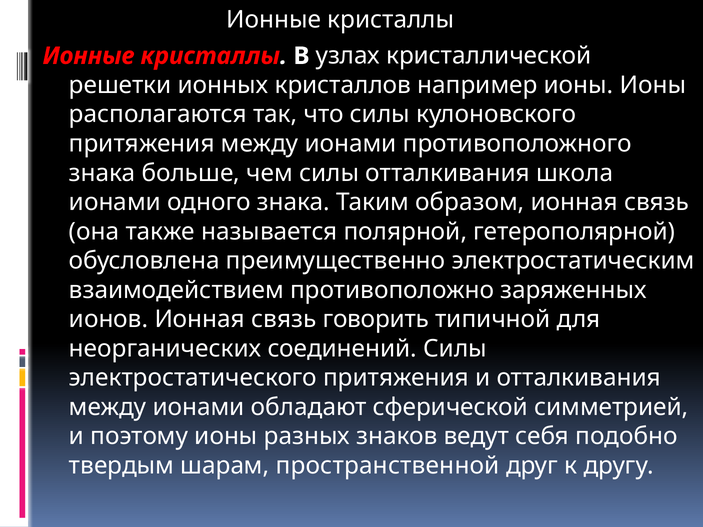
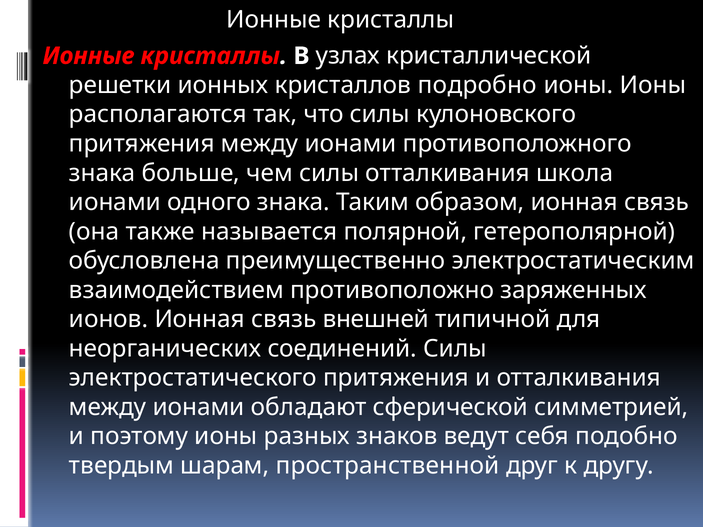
например: например -> подробно
говорить: говорить -> внешней
